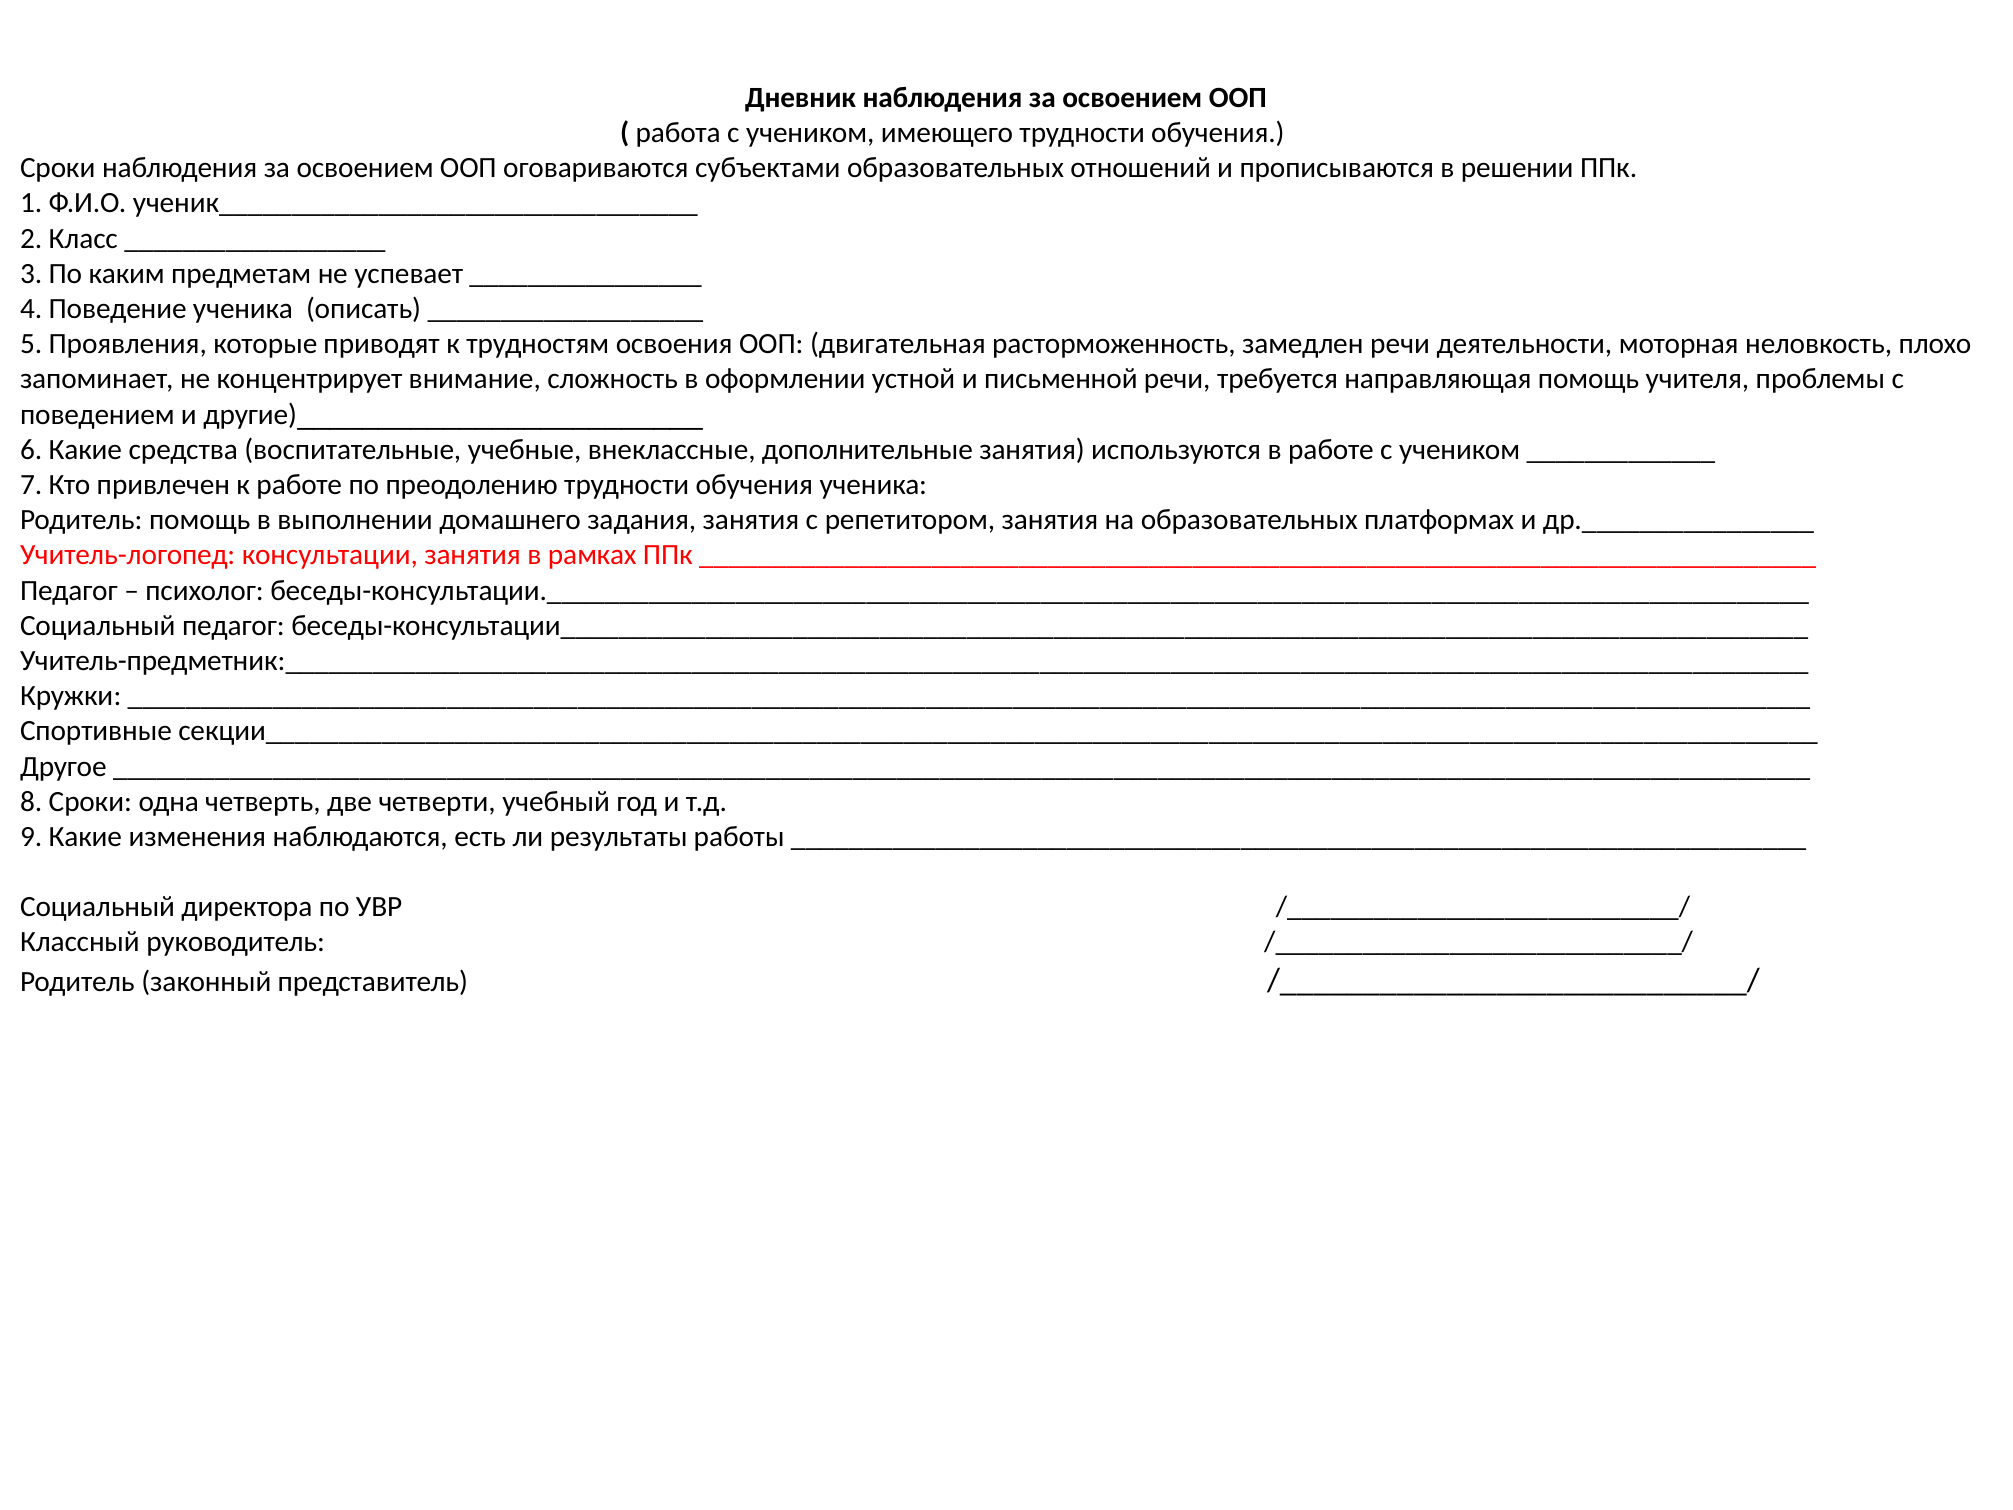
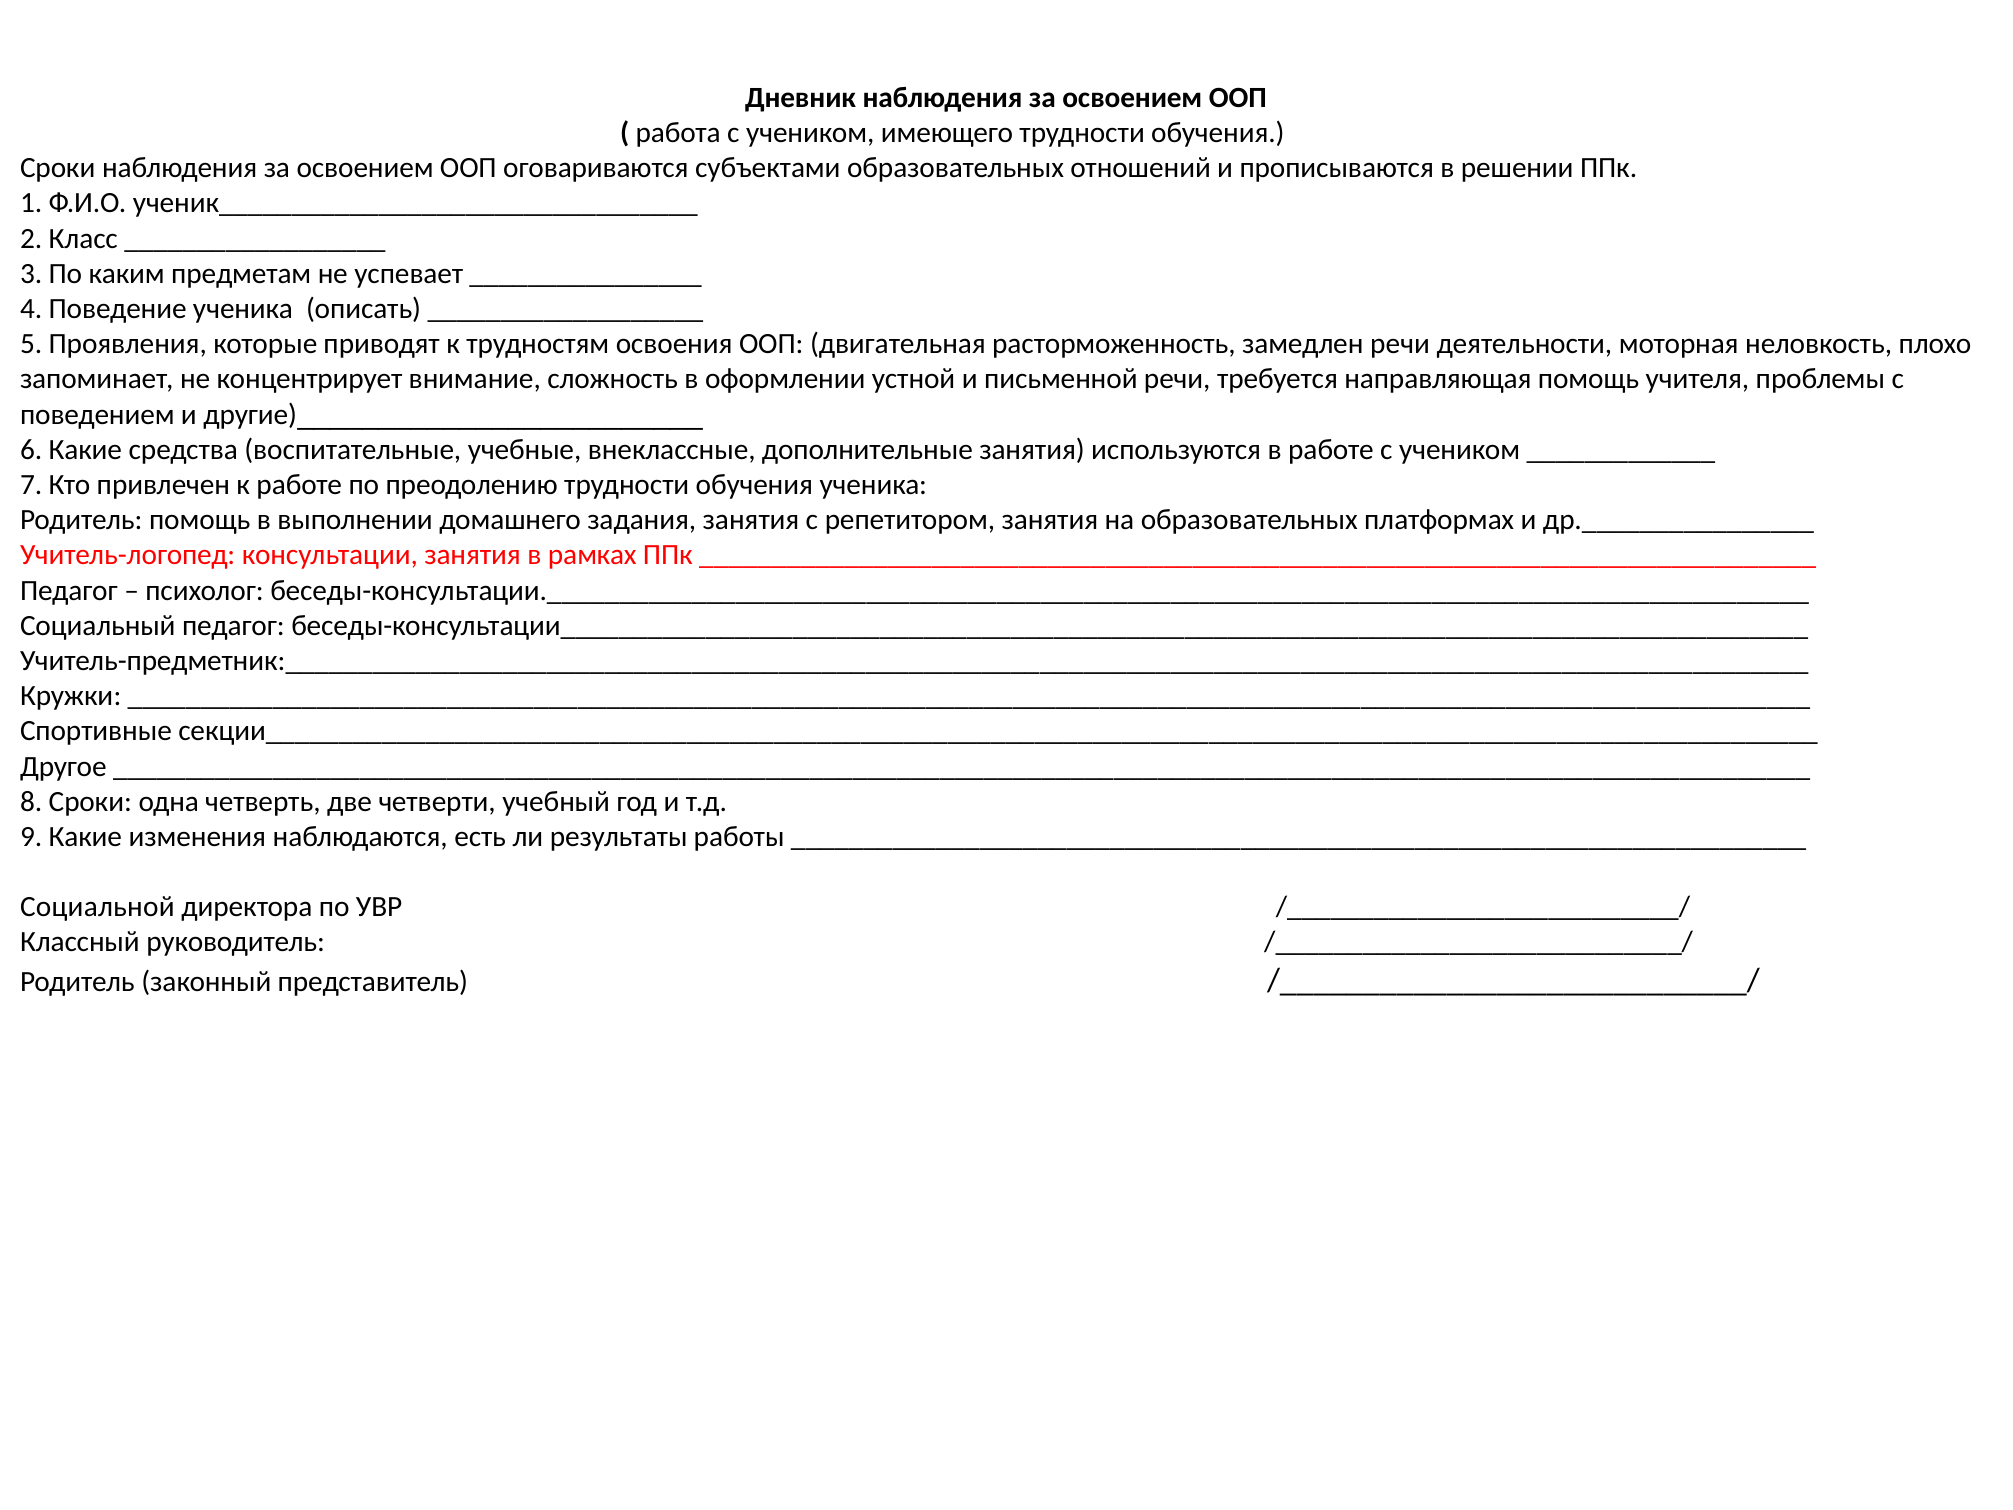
Социальный at (98, 907): Социальный -> Социальной
